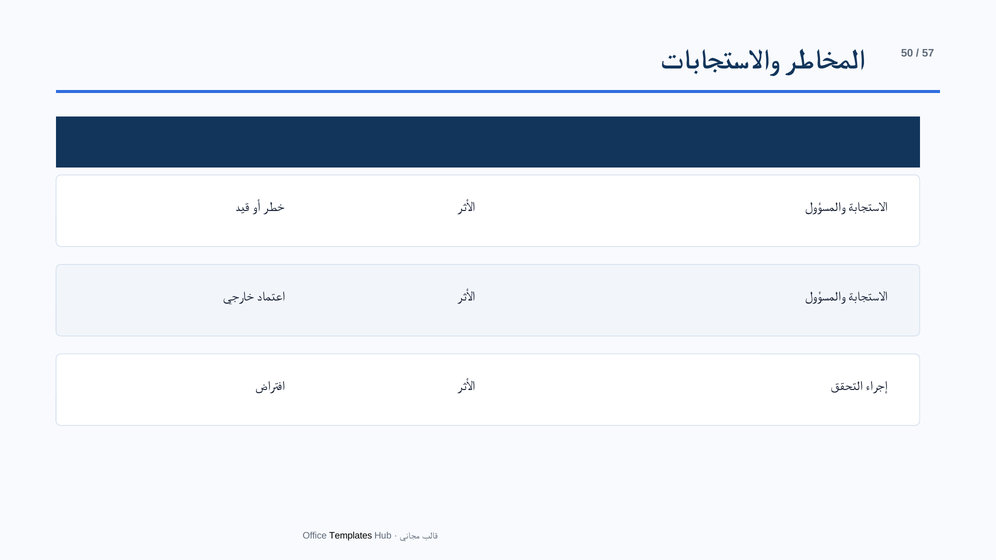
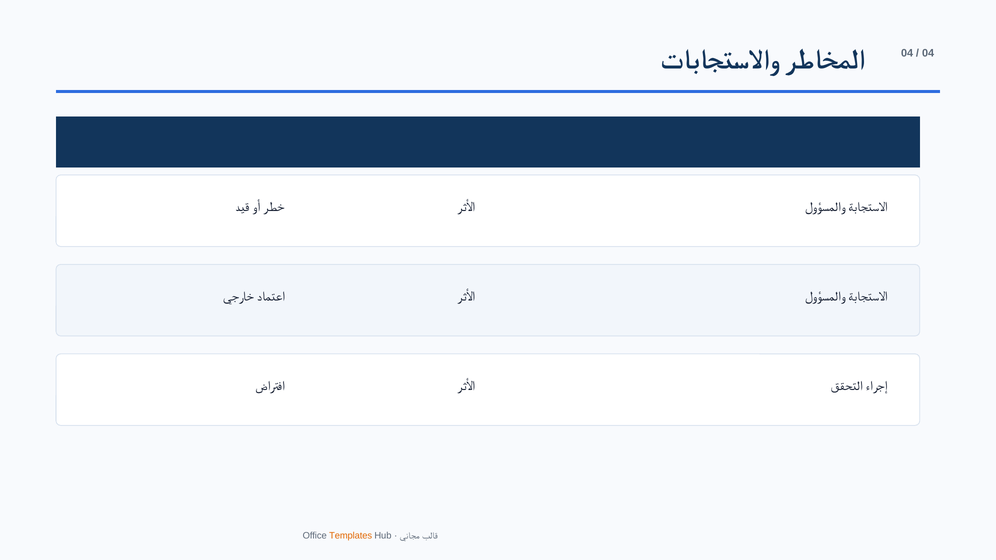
50 at (907, 53): 50 -> 04
57 at (928, 53): 57 -> 04
Templates colour: black -> orange
